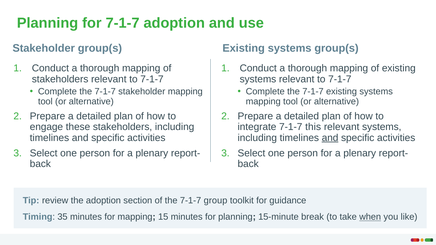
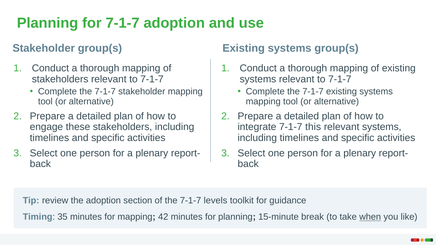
and at (330, 138) underline: present -> none
group: group -> levels
15: 15 -> 42
